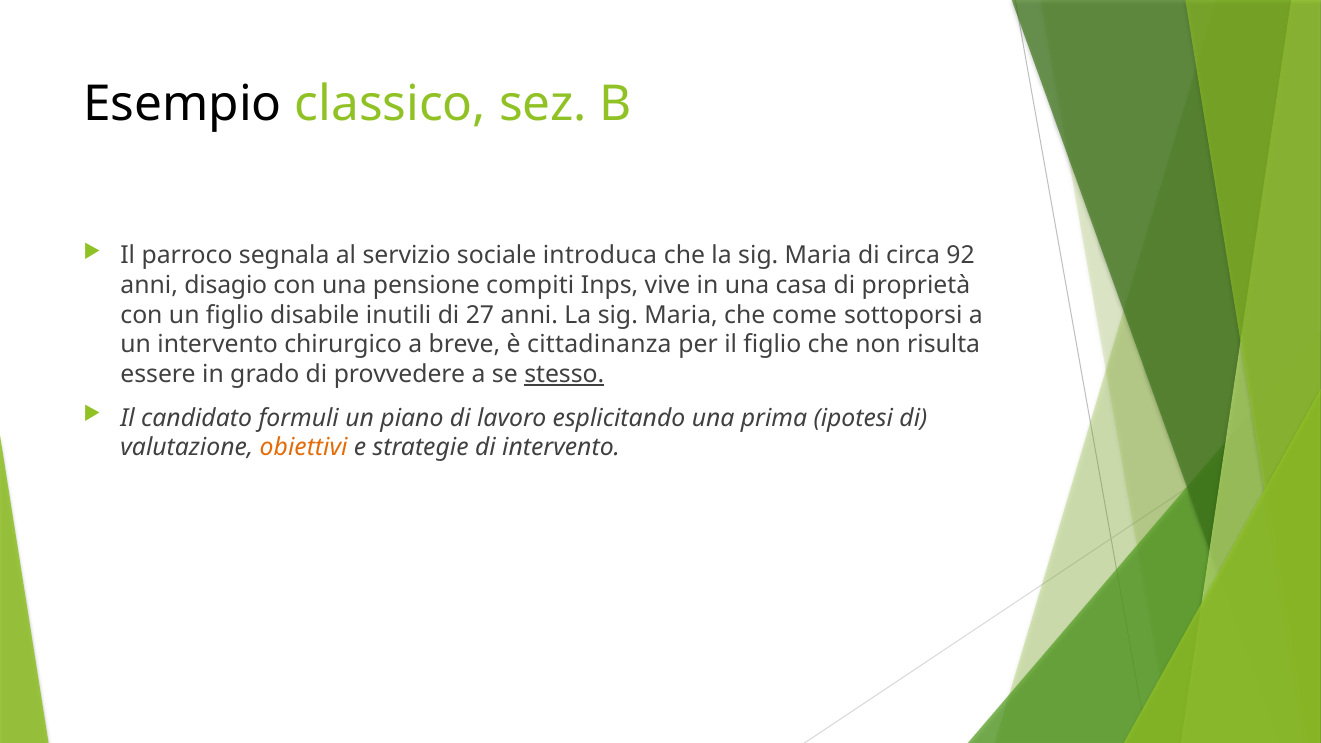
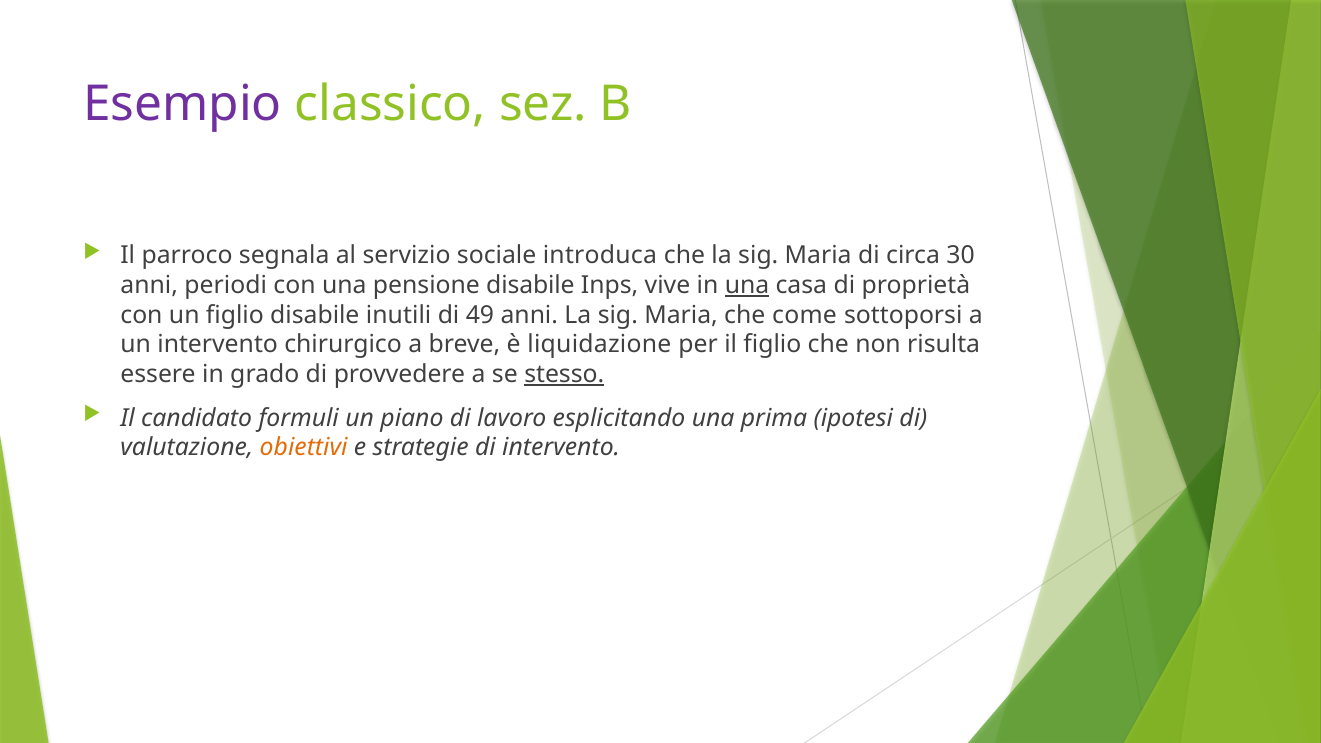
Esempio colour: black -> purple
92: 92 -> 30
disagio: disagio -> periodi
pensione compiti: compiti -> disabile
una at (747, 285) underline: none -> present
27: 27 -> 49
cittadinanza: cittadinanza -> liquidazione
